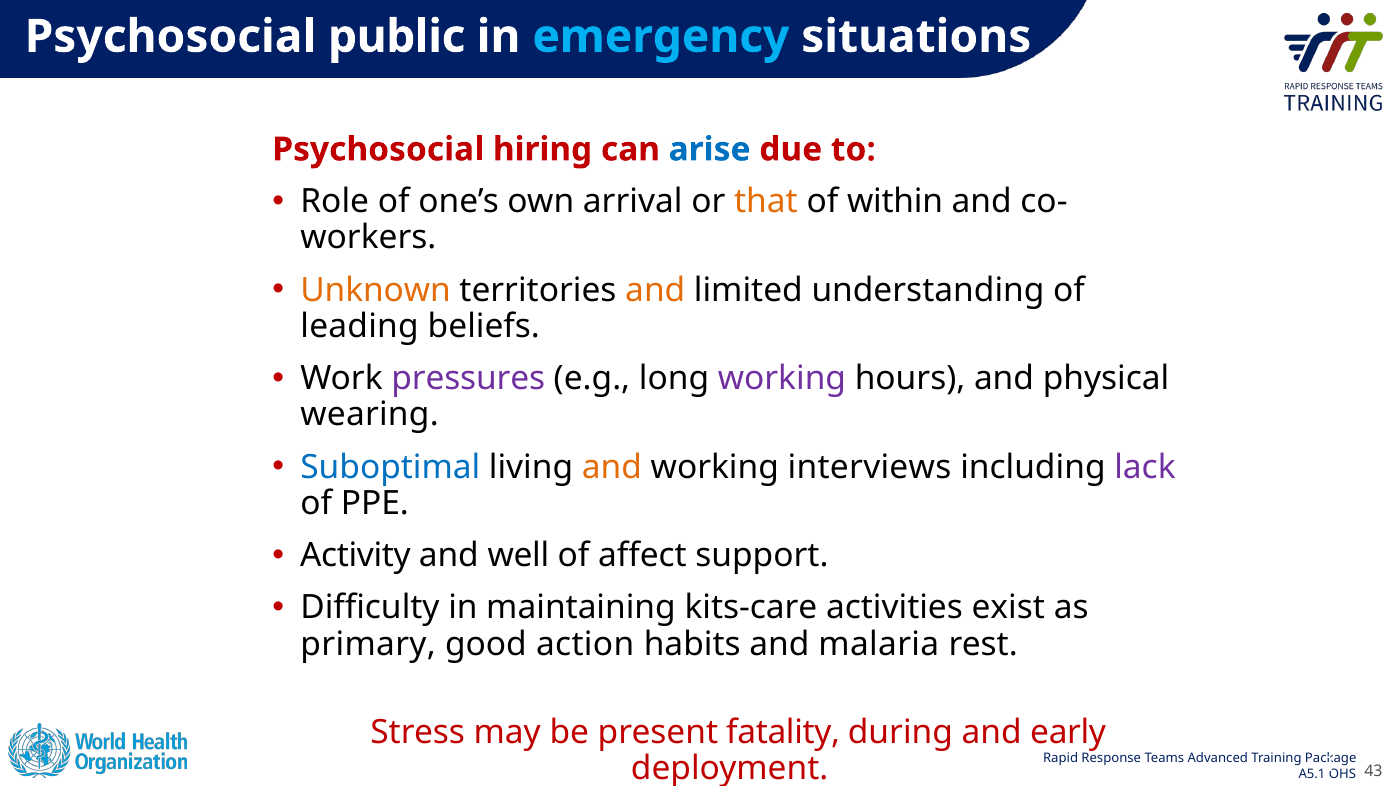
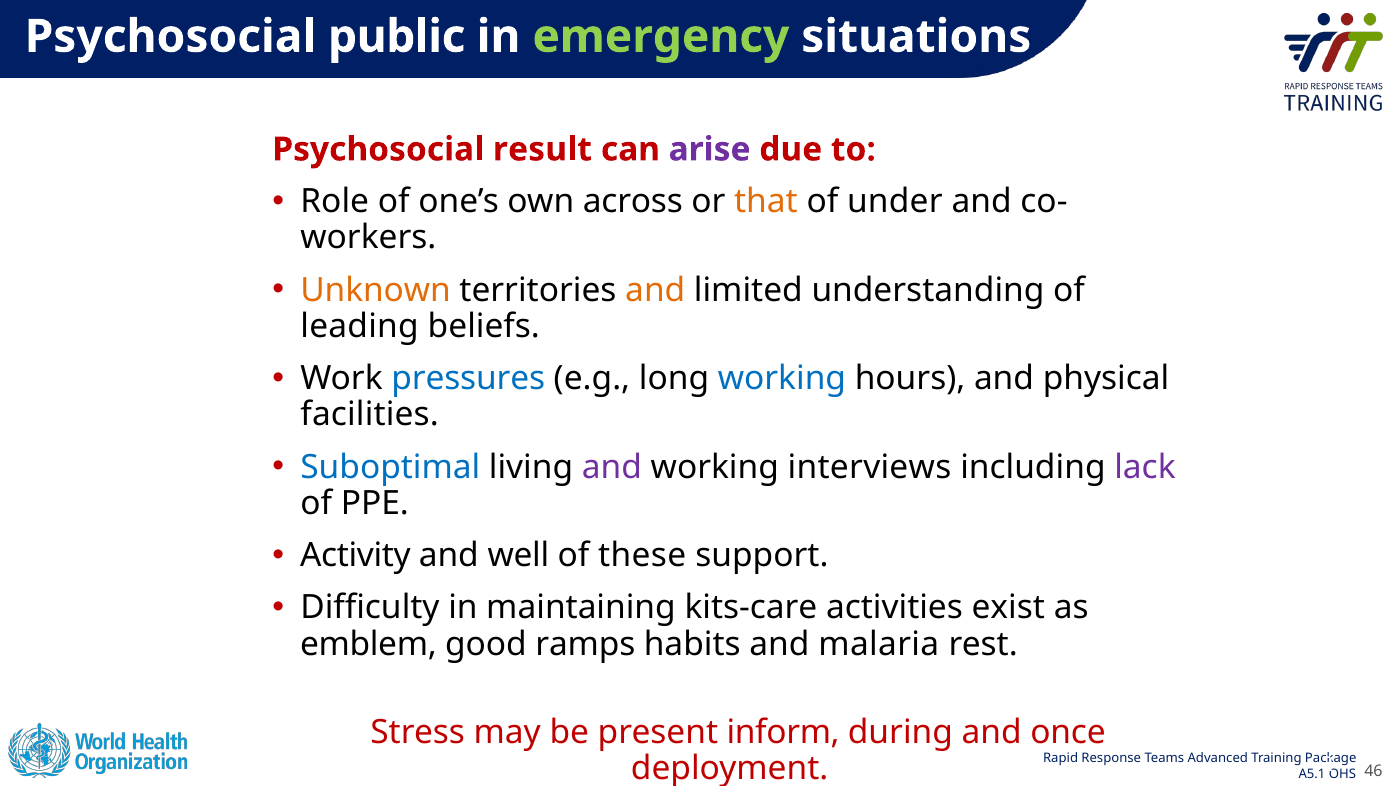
emergency colour: light blue -> light green
hiring: hiring -> result
arise colour: blue -> purple
arrival: arrival -> across
within: within -> under
pressures colour: purple -> blue
working at (782, 379) colour: purple -> blue
wearing: wearing -> facilities
and at (612, 467) colour: orange -> purple
affect: affect -> these
primary: primary -> emblem
action: action -> ramps
fatality: fatality -> inform
early: early -> once
43: 43 -> 46
